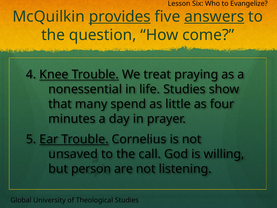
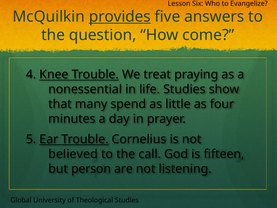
answers underline: present -> none
unsaved: unsaved -> believed
willing: willing -> fifteen
